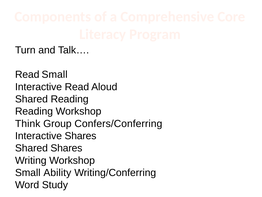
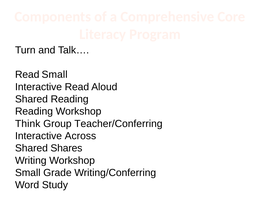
Confers/Conferring: Confers/Conferring -> Teacher/Conferring
Interactive Shares: Shares -> Across
Ability: Ability -> Grade
